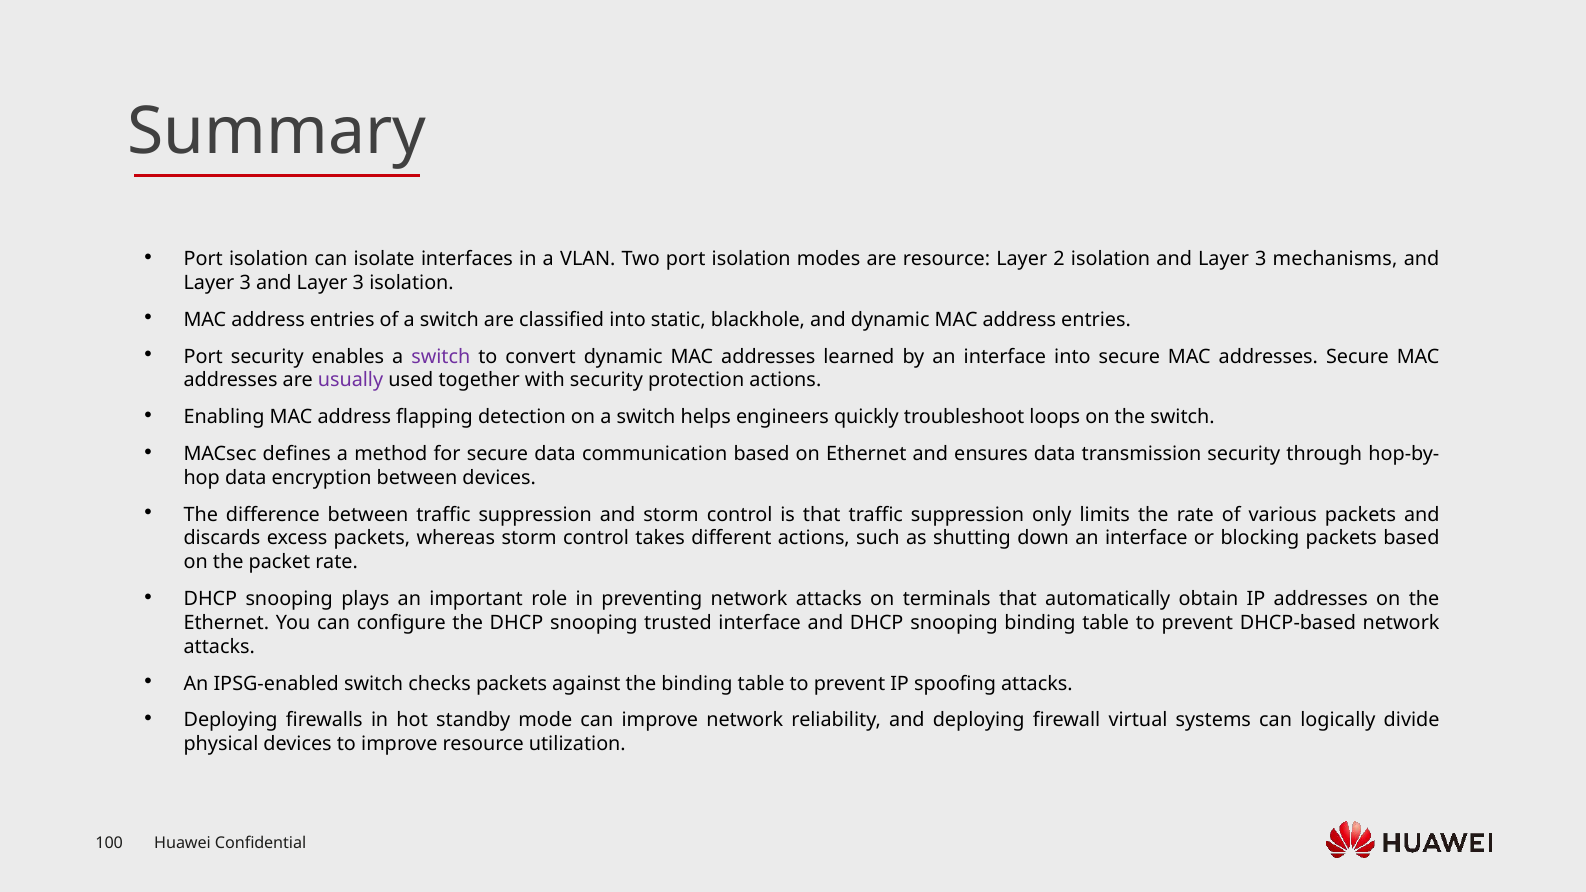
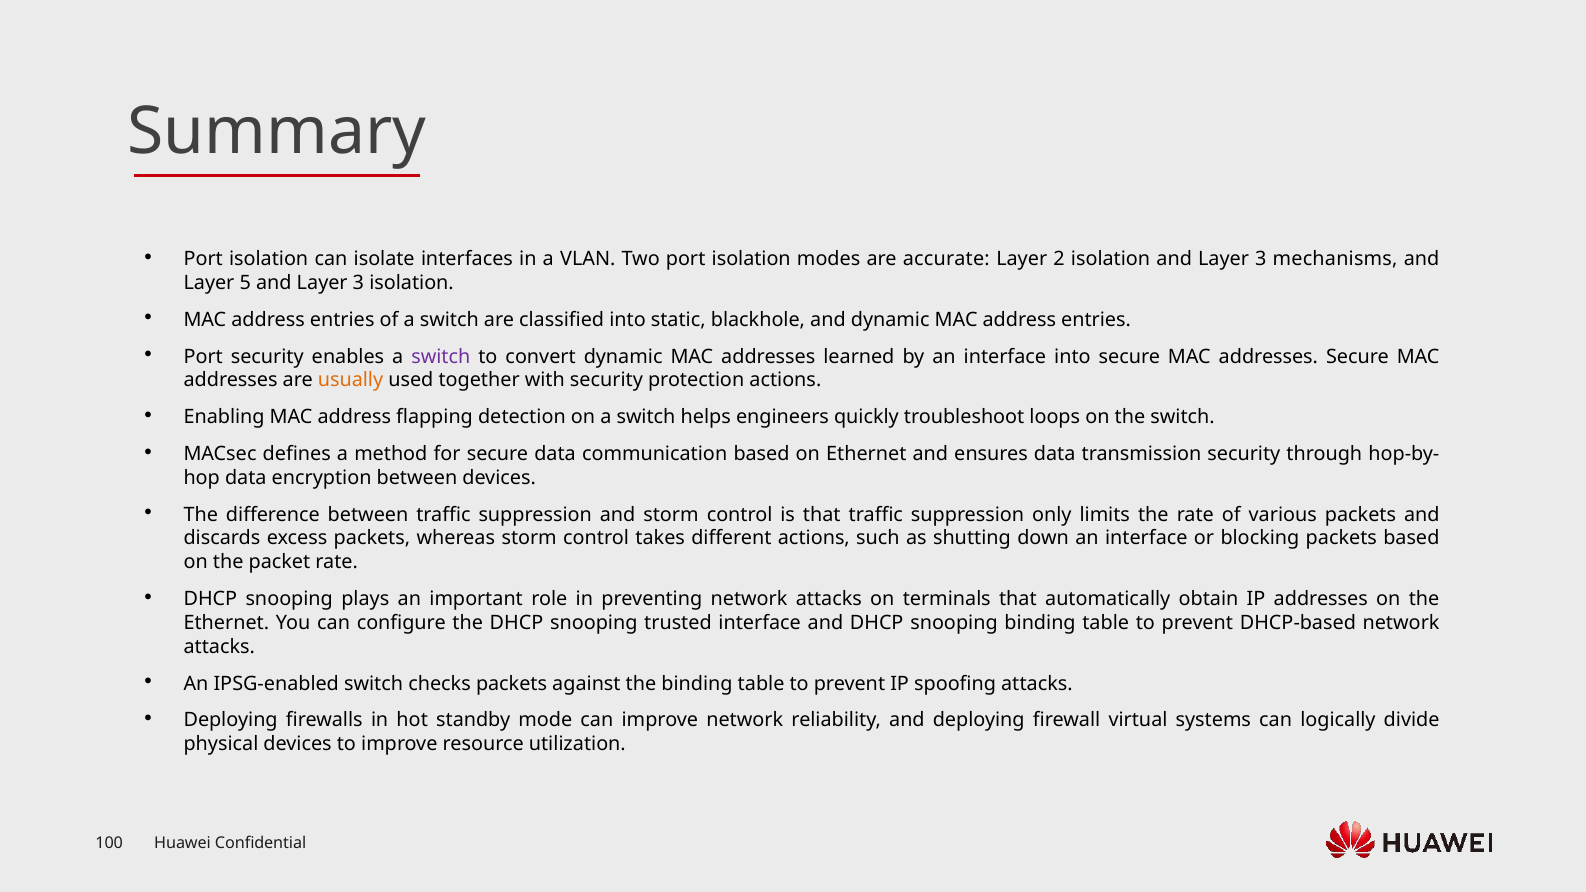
are resource: resource -> accurate
3 at (245, 283): 3 -> 5
usually colour: purple -> orange
